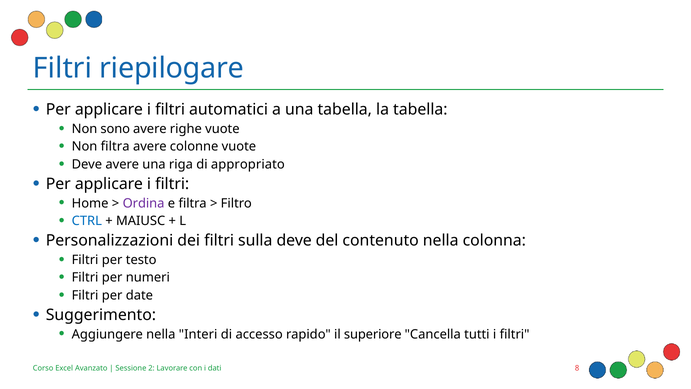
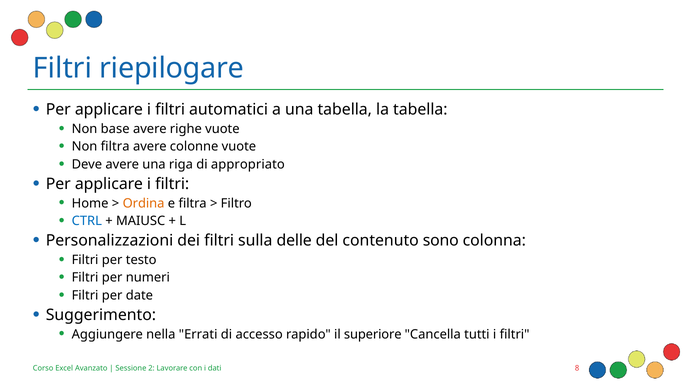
sono: sono -> base
Ordina colour: purple -> orange
sulla deve: deve -> delle
contenuto nella: nella -> sono
Interi: Interi -> Errati
